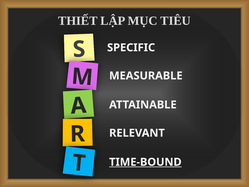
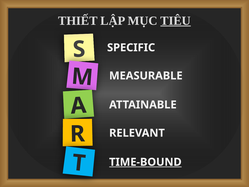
TIÊU underline: none -> present
